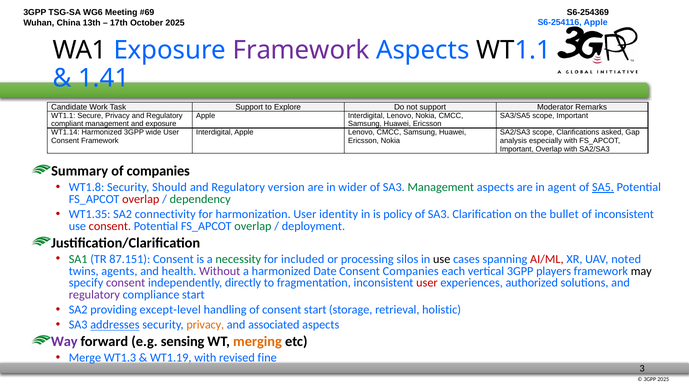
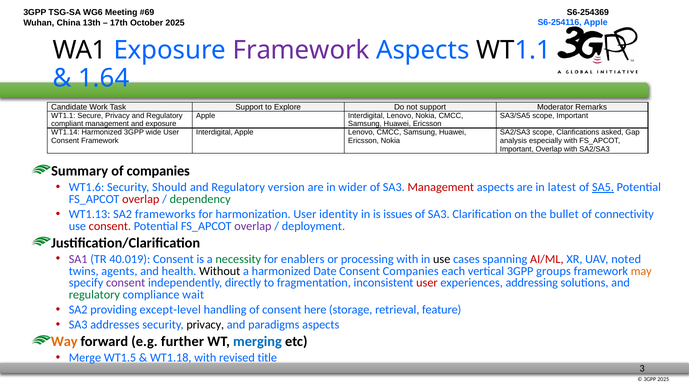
1.41: 1.41 -> 1.64
WT1.8: WT1.8 -> WT1.6
Management at (441, 187) colour: green -> red
agent: agent -> latest
WT1.35: WT1.35 -> WT1.13
connectivity: connectivity -> frameworks
policy: policy -> issues
of inconsistent: inconsistent -> connectivity
overlap at (253, 226) colour: green -> purple
SA1 colour: green -> purple
87.151: 87.151 -> 40.019
included: included -> enablers
processing silos: silos -> with
Without colour: purple -> black
players: players -> groups
may colour: black -> orange
authorized: authorized -> addressing
regulatory at (94, 294) colour: purple -> green
compliance start: start -> wait
consent start: start -> here
holistic: holistic -> feature
addresses underline: present -> none
privacy at (205, 325) colour: orange -> black
associated: associated -> paradigms
Way colour: purple -> orange
sensing: sensing -> further
merging colour: orange -> blue
WT1.3: WT1.3 -> WT1.5
WT1.19: WT1.19 -> WT1.18
fine: fine -> title
